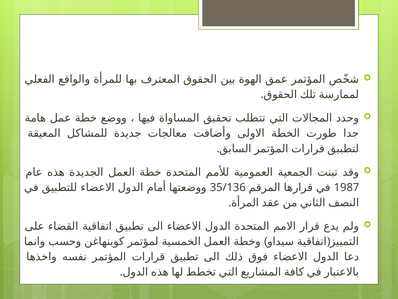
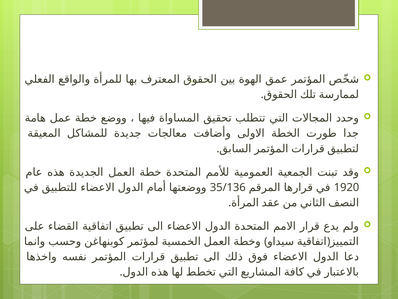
1987: 1987 -> 1920
